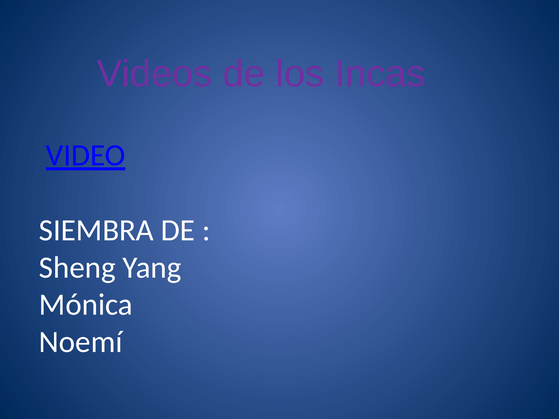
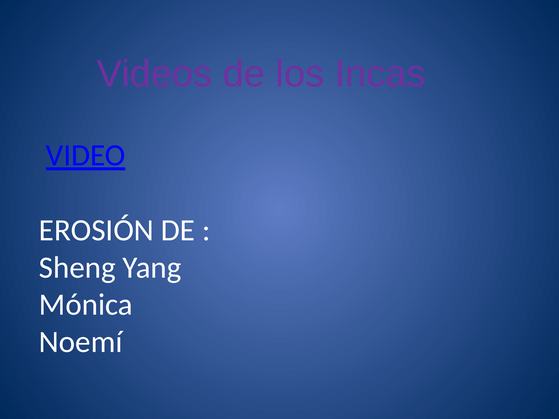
SIEMBRA: SIEMBRA -> EROSIÓN
